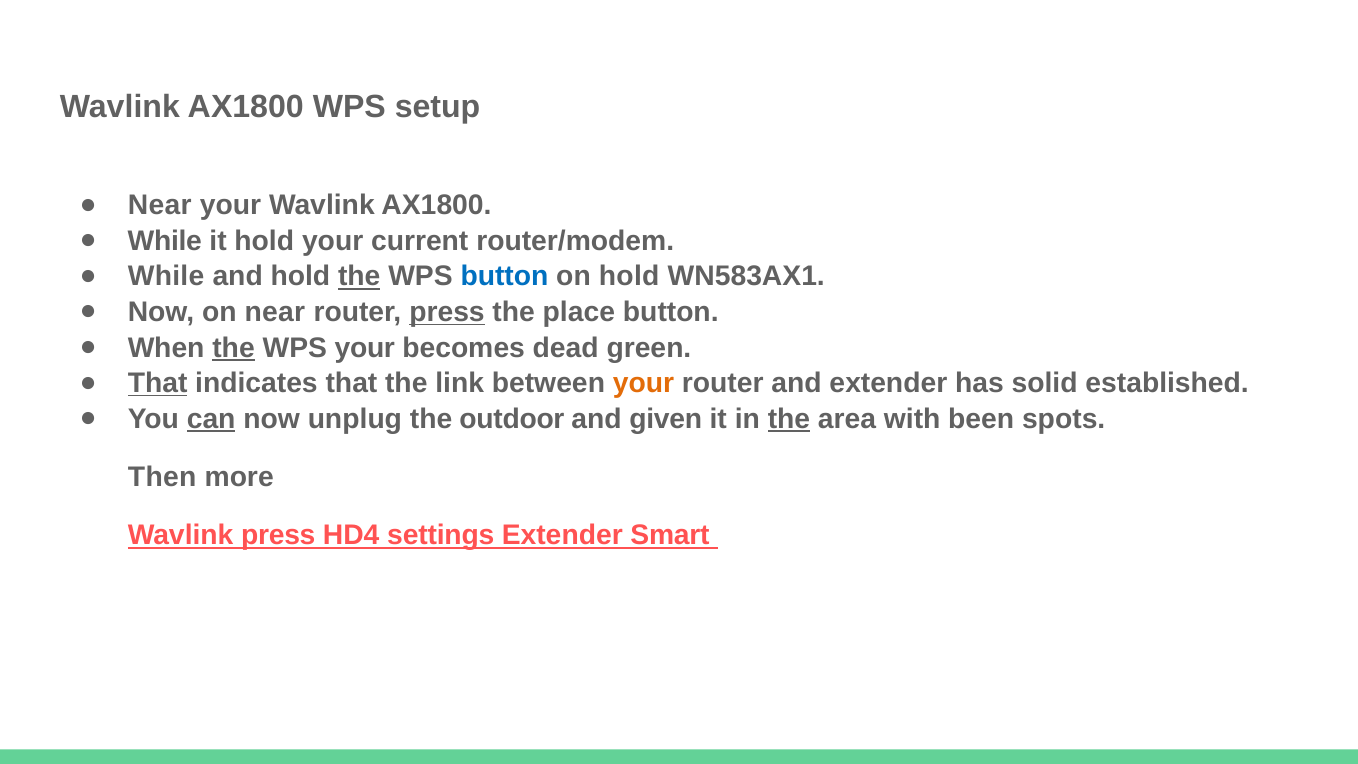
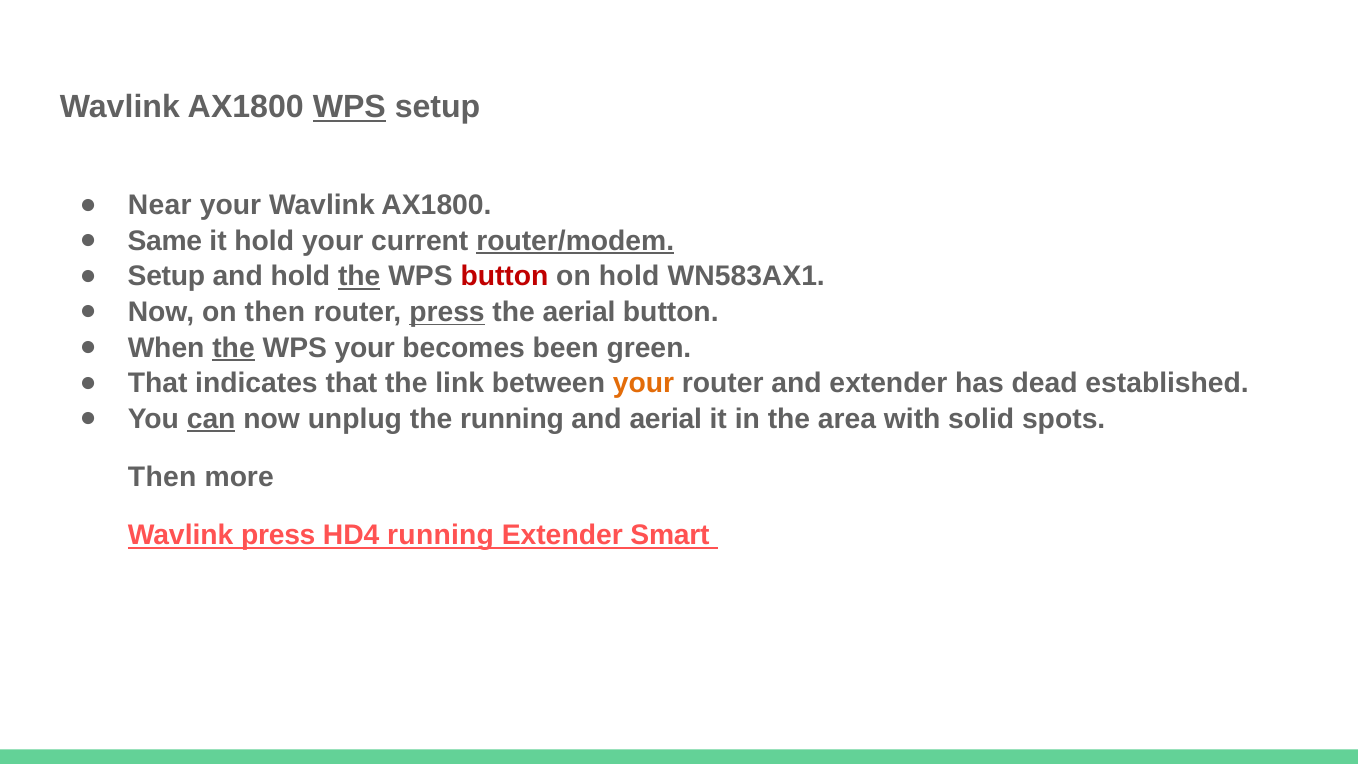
WPS at (349, 107) underline: none -> present
While at (165, 241): While -> Same
router/modem underline: none -> present
While at (166, 277): While -> Setup
button at (504, 277) colour: blue -> red
on near: near -> then
the place: place -> aerial
dead: dead -> been
That at (158, 383) underline: present -> none
solid: solid -> dead
the outdoor: outdoor -> running
and given: given -> aerial
the at (789, 419) underline: present -> none
been: been -> solid
HD4 settings: settings -> running
